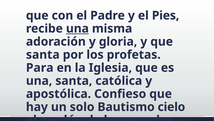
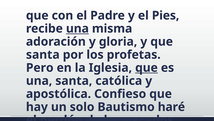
Para: Para -> Pero
que at (146, 67) underline: none -> present
cielo: cielo -> haré
